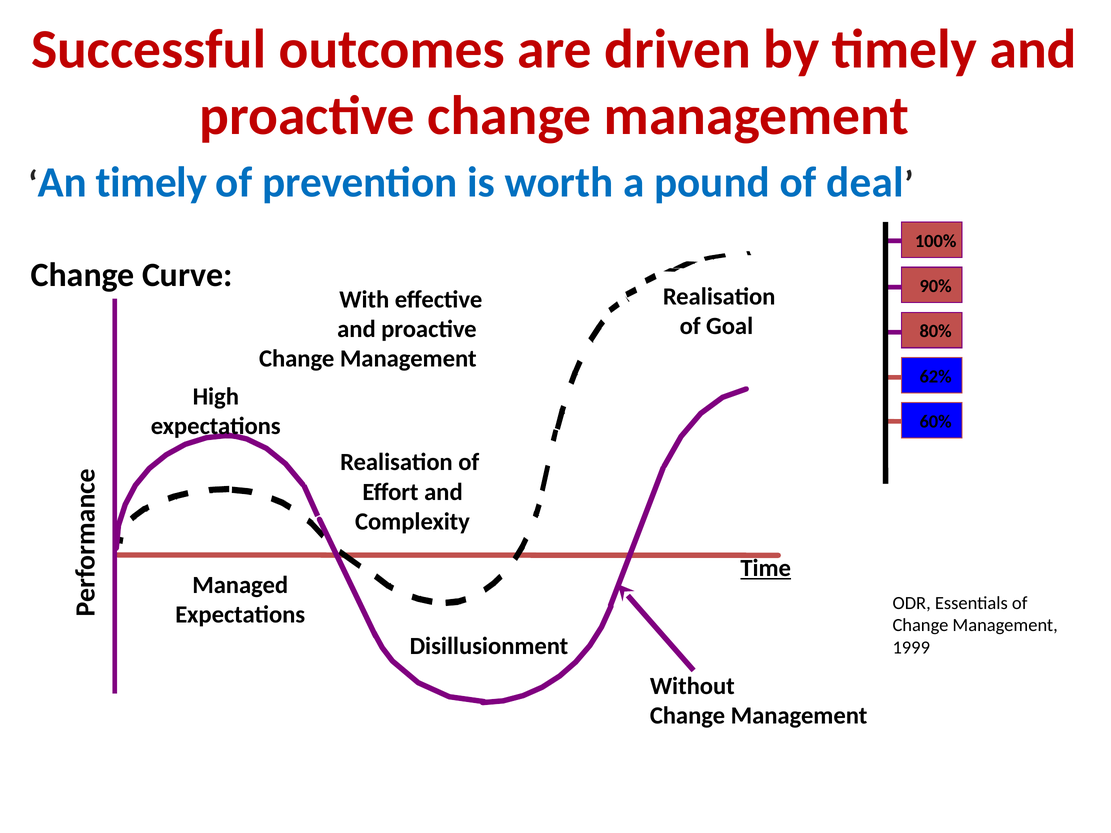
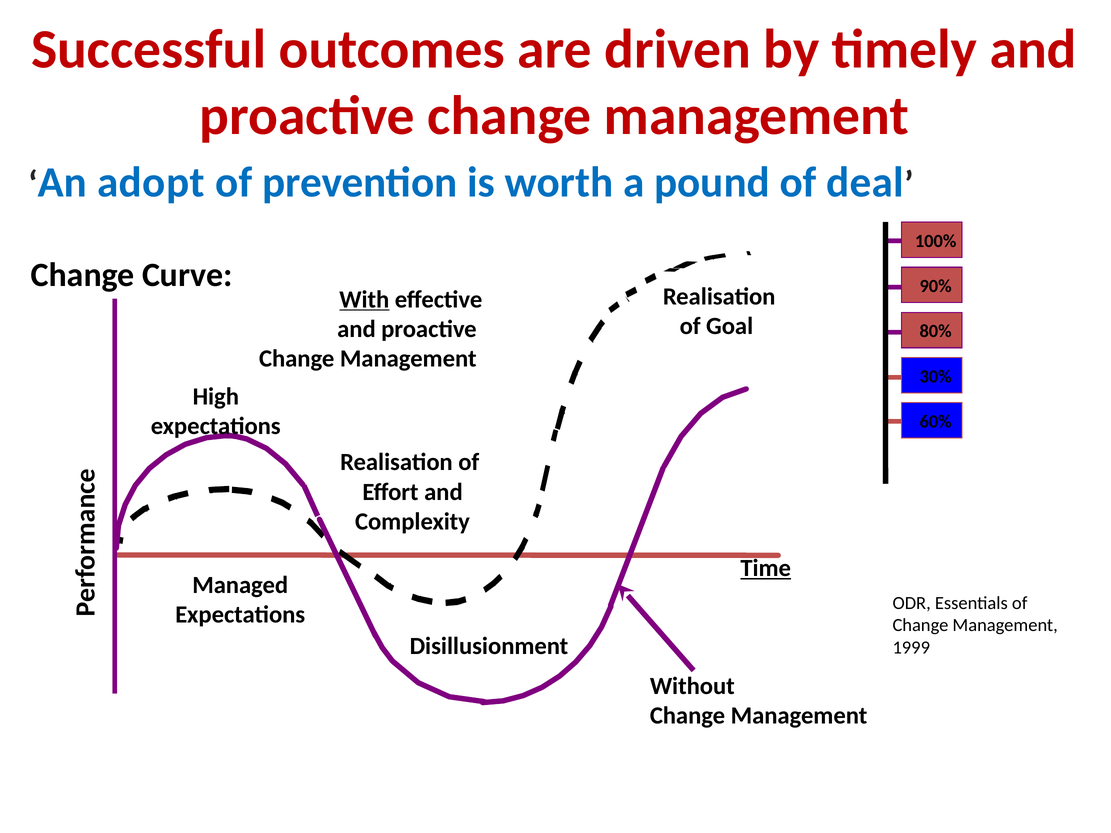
An timely: timely -> adopt
With underline: none -> present
62%: 62% -> 30%
